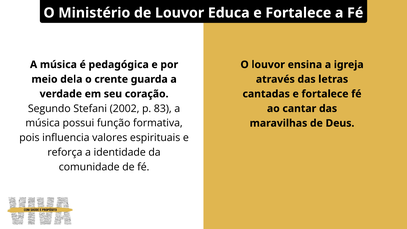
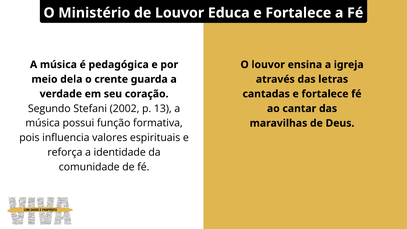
83: 83 -> 13
